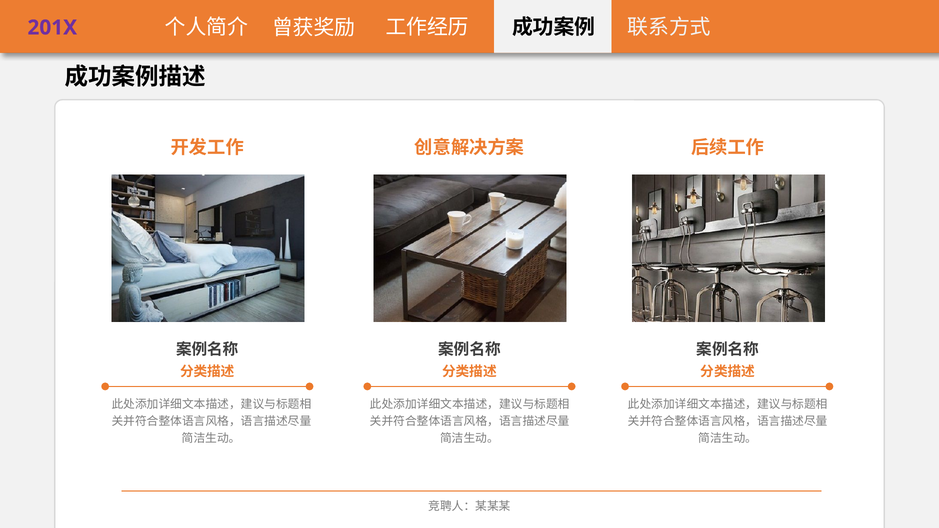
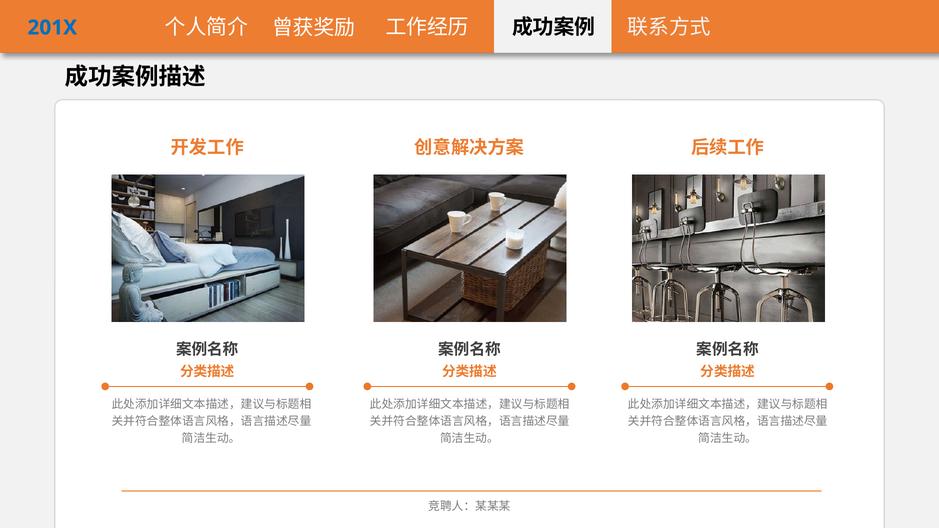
201X colour: purple -> blue
